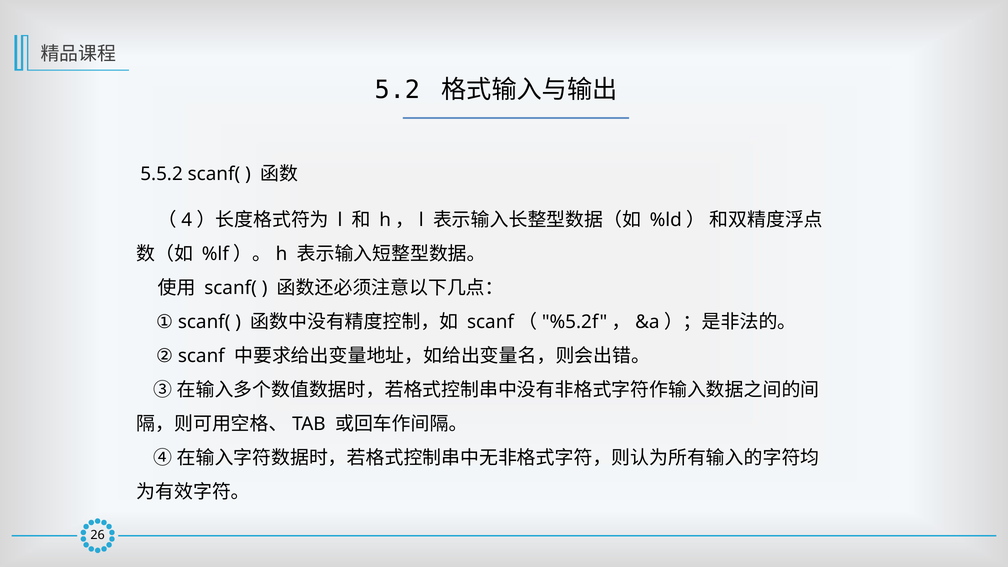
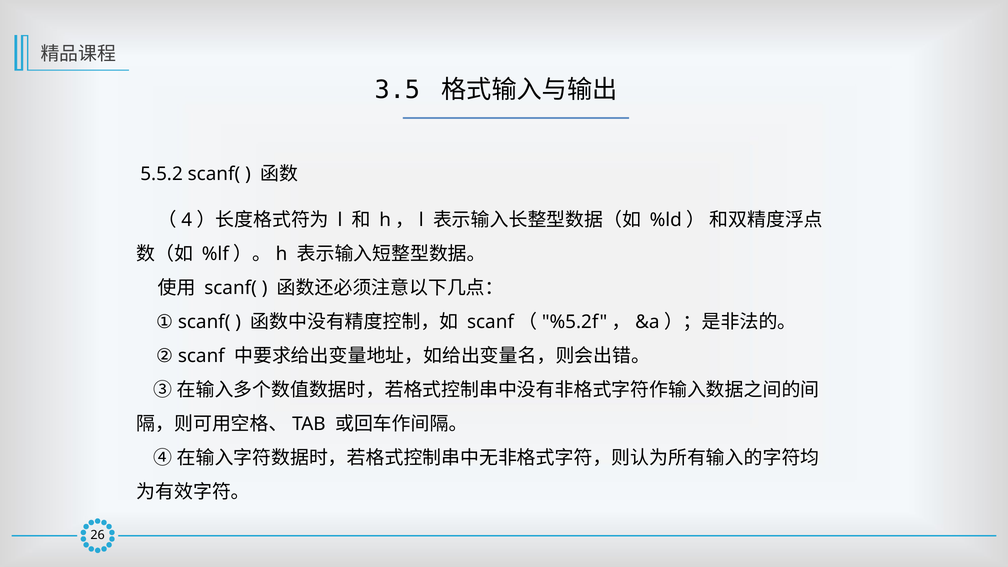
5.2: 5.2 -> 3.5
